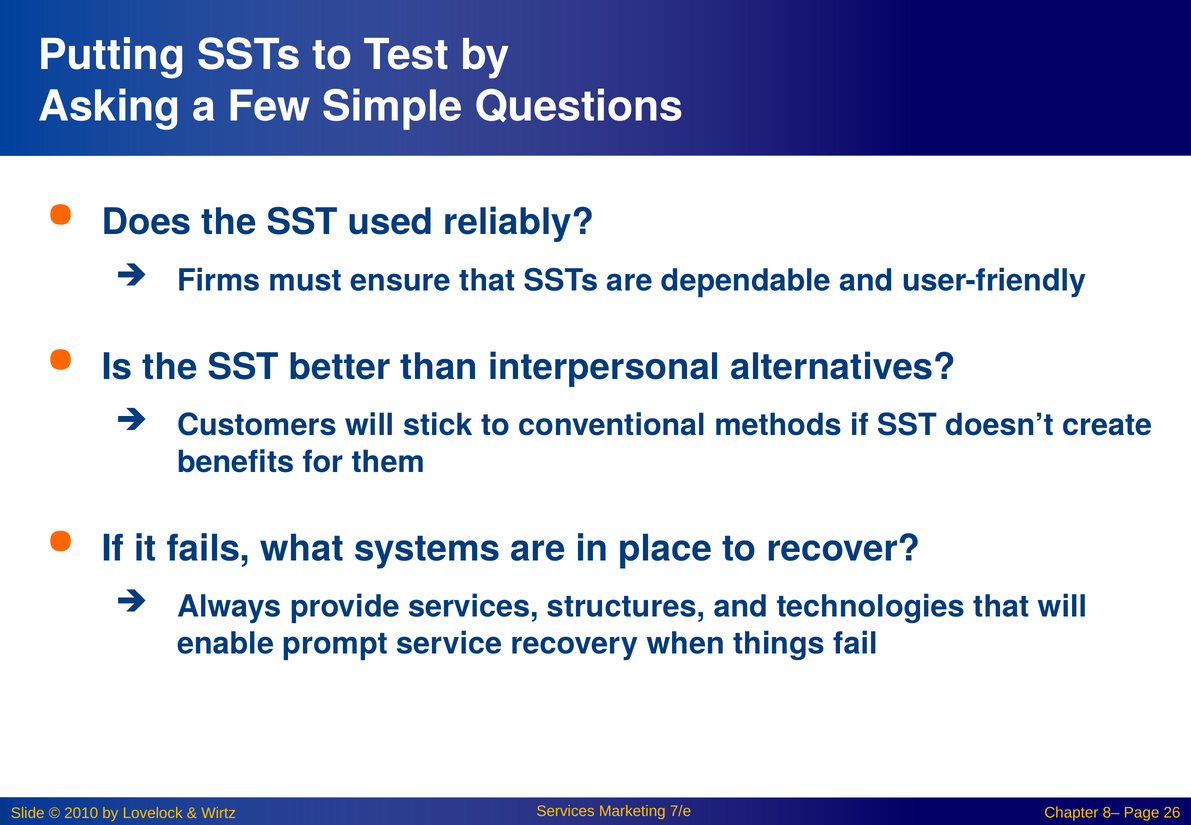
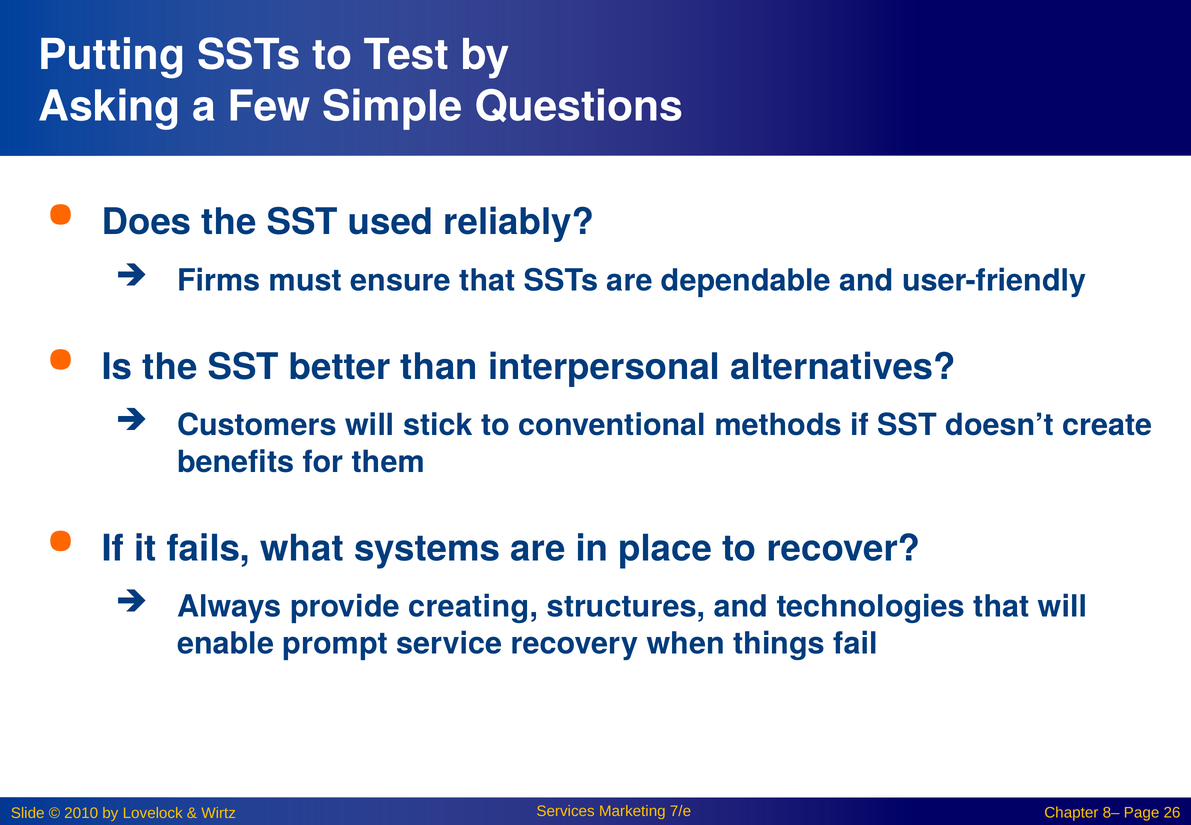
provide services: services -> creating
